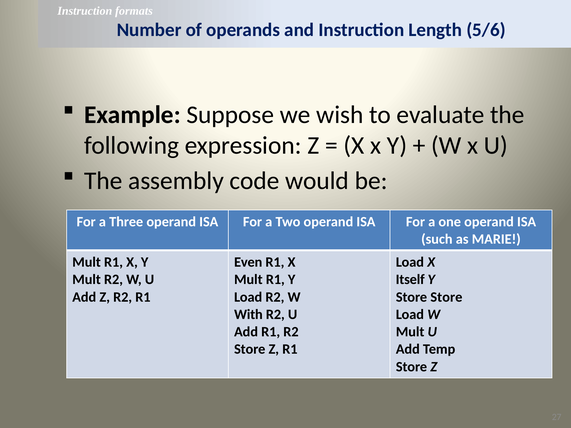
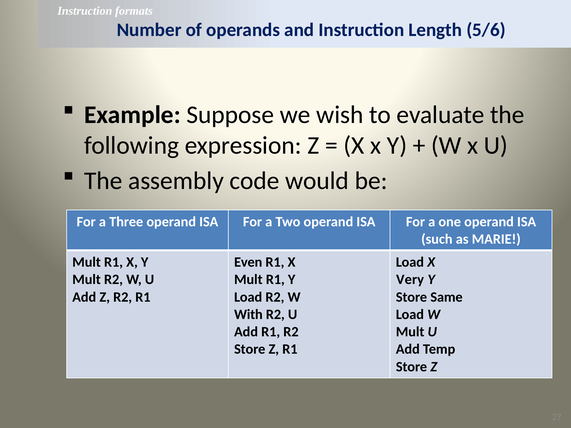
Itself: Itself -> Very
Store Store: Store -> Same
